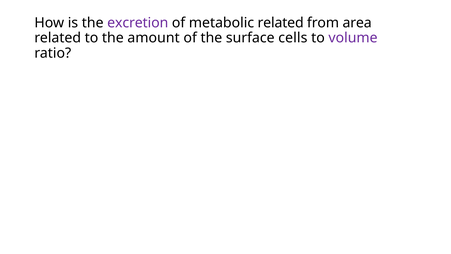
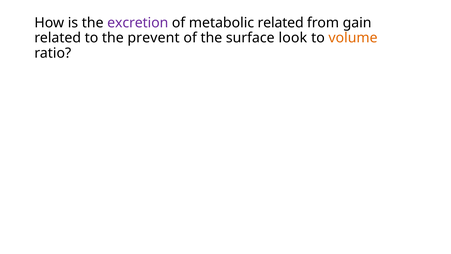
area: area -> gain
amount: amount -> prevent
cells: cells -> look
volume colour: purple -> orange
